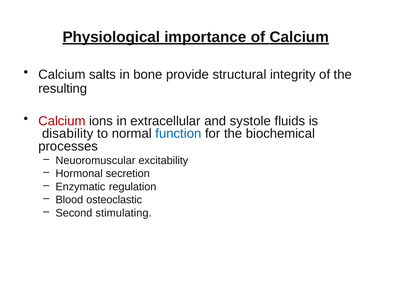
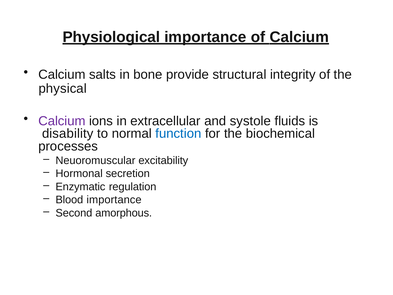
resulting: resulting -> physical
Calcium at (62, 121) colour: red -> purple
Blood osteoclastic: osteoclastic -> importance
stimulating: stimulating -> amorphous
